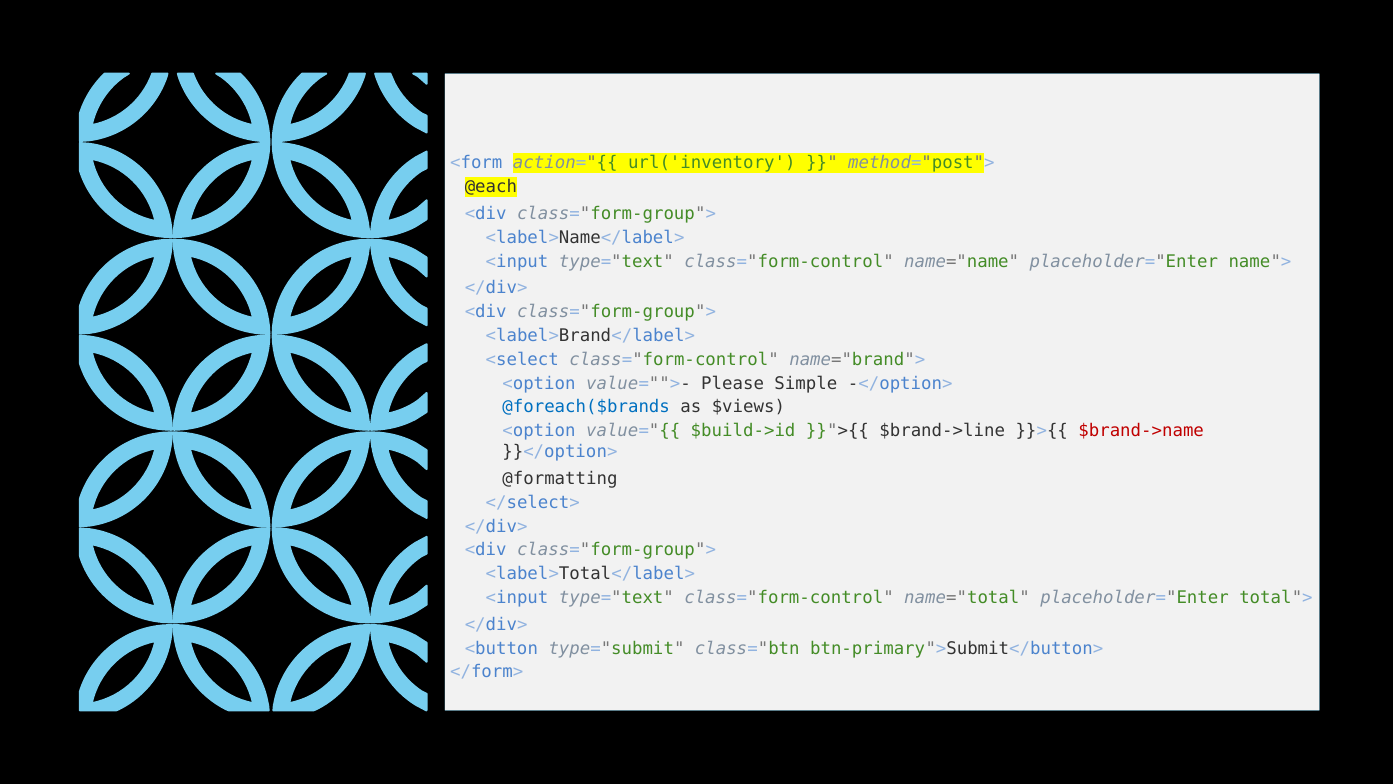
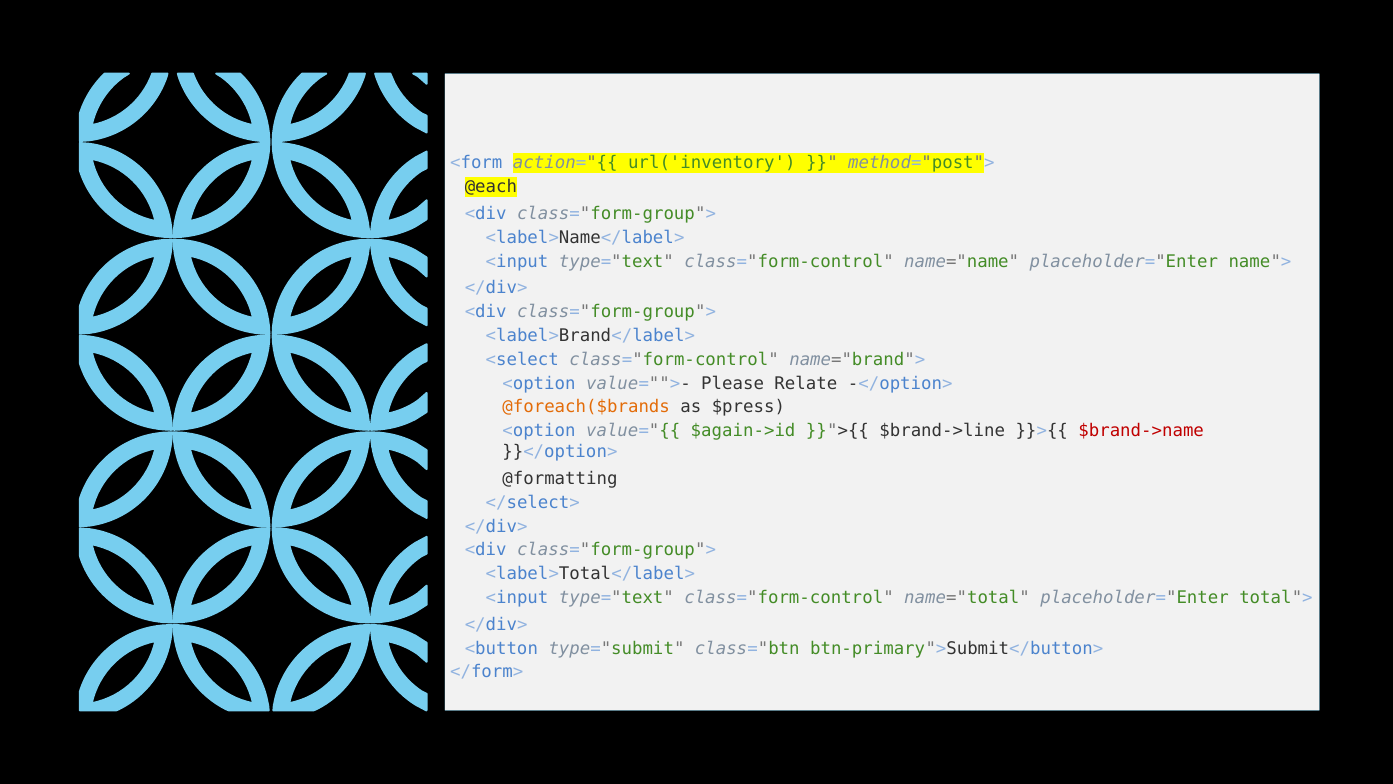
Simple: Simple -> Relate
@foreach($brands colour: blue -> orange
$views: $views -> $press
$build->id: $build->id -> $again->id
